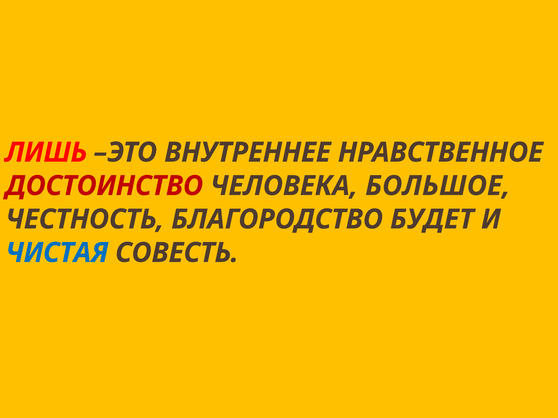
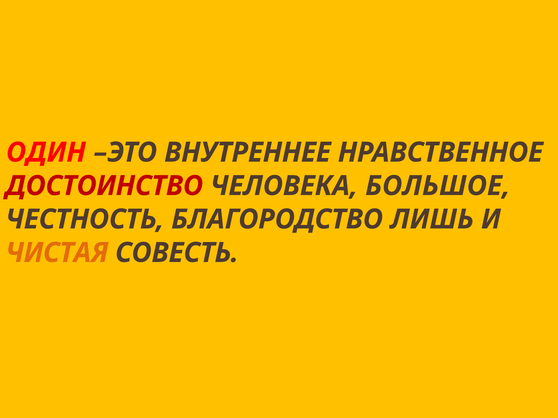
ЛИШЬ: ЛИШЬ -> ОДИН
БУДЕТ: БУДЕТ -> ЛИШЬ
ЧИСТАЯ colour: blue -> orange
